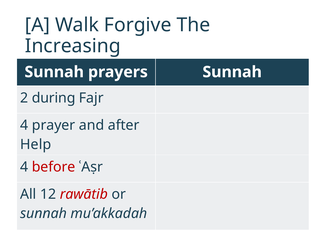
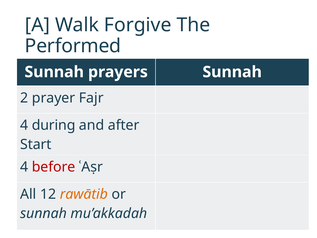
Increasing: Increasing -> Performed
during: during -> prayer
prayer: prayer -> during
Help: Help -> Start
rawātib colour: red -> orange
